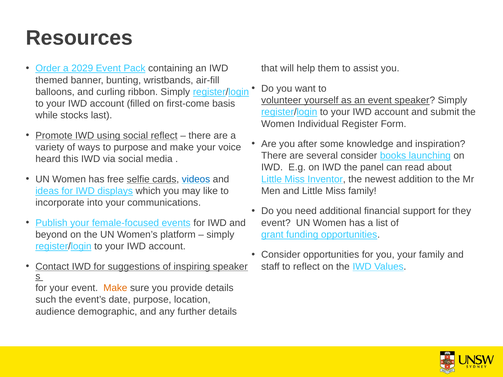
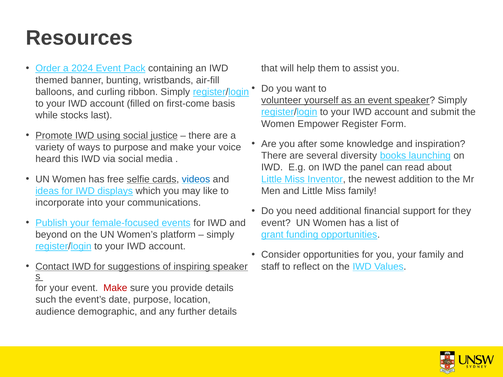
2029: 2029 -> 2024
Individual: Individual -> Empower
social reflect: reflect -> justice
several consider: consider -> diversity
Make at (115, 288) colour: orange -> red
